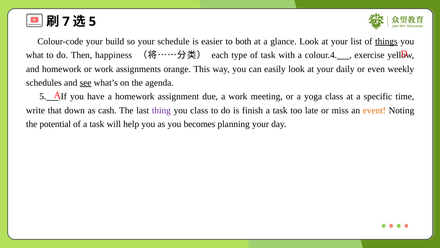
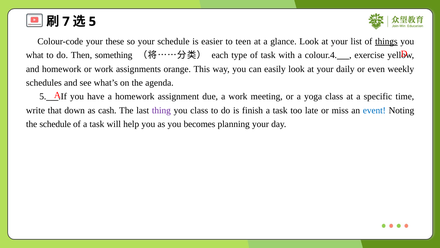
build: build -> these
both: both -> teen
happiness: happiness -> something
see underline: present -> none
event colour: orange -> blue
the potential: potential -> schedule
